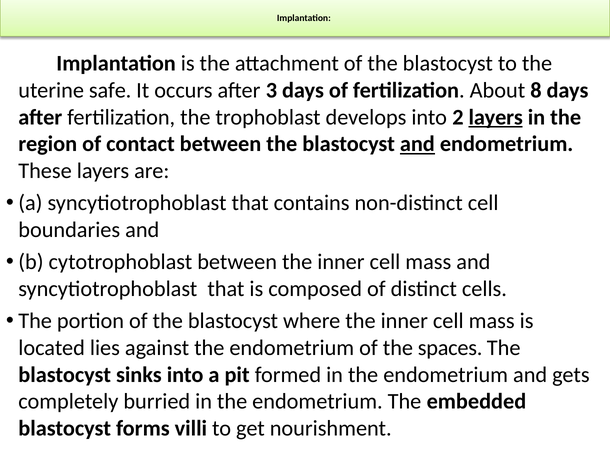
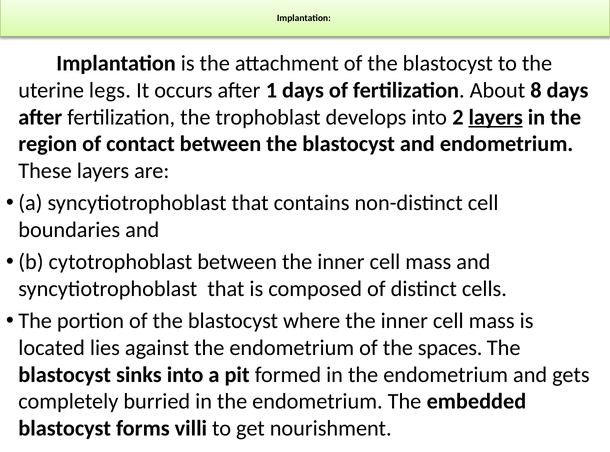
safe: safe -> legs
3: 3 -> 1
and at (417, 144) underline: present -> none
